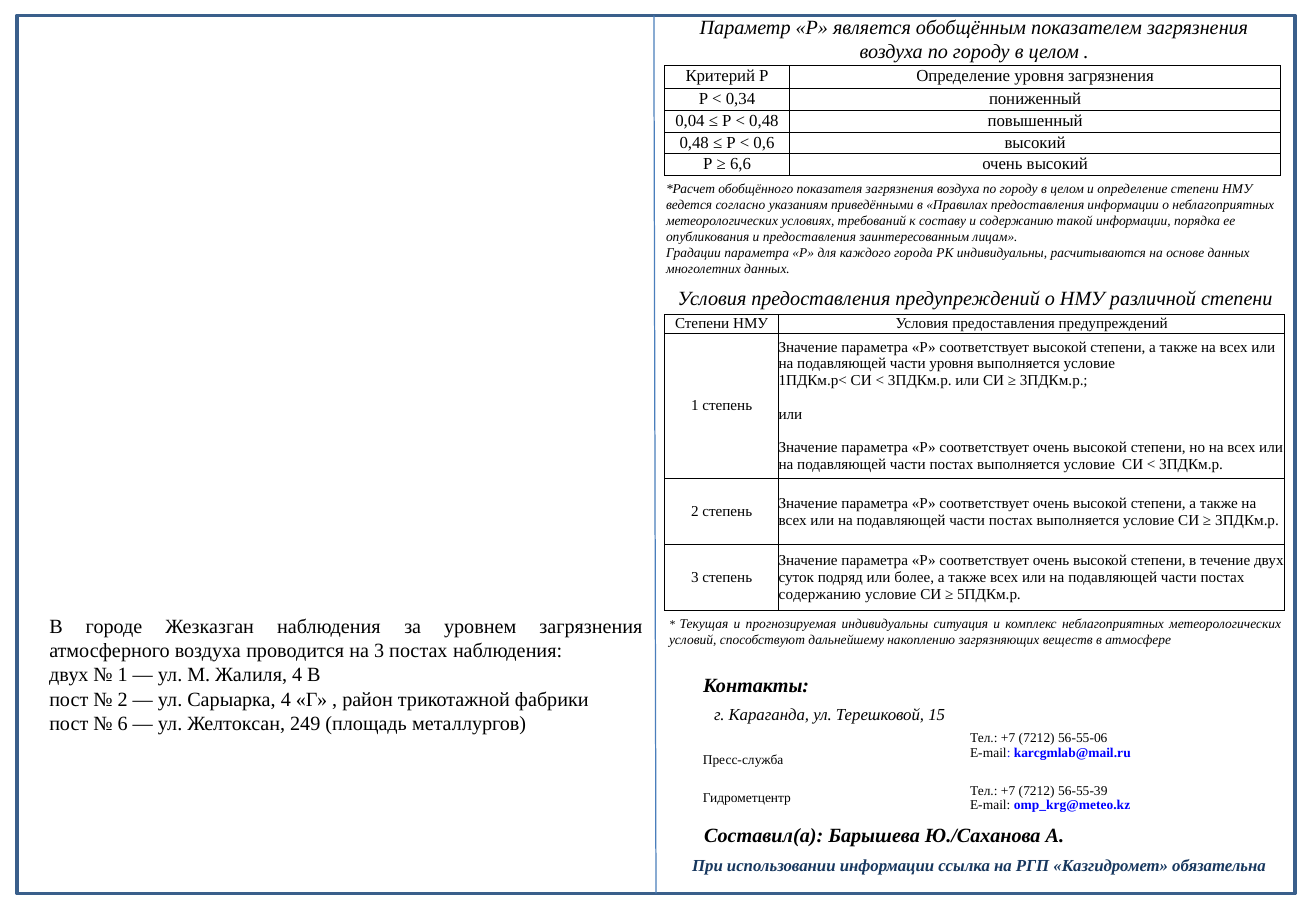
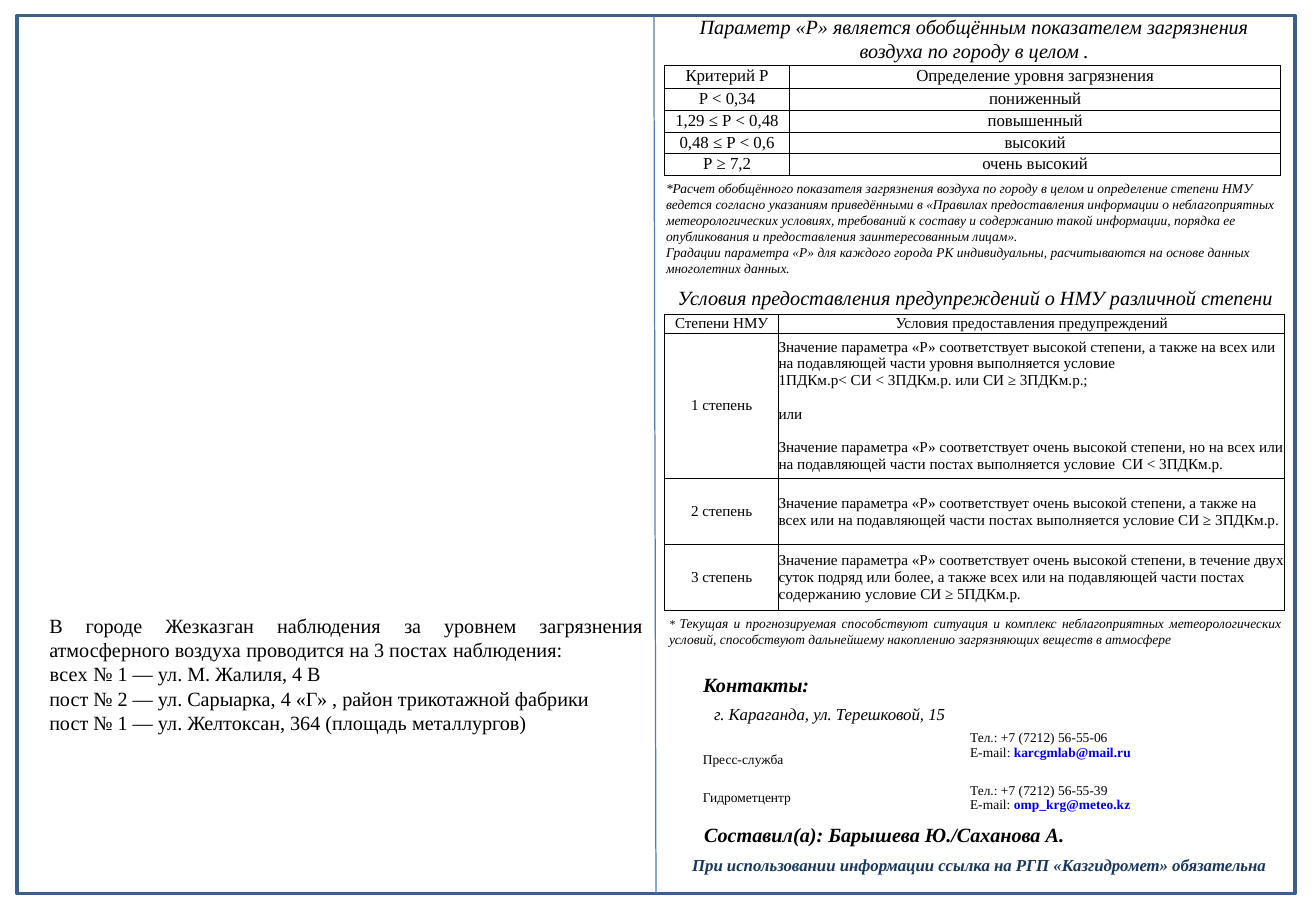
0,04: 0,04 -> 1,29
6,6: 6,6 -> 7,2
прогнозируемая индивидуальны: индивидуальны -> способствуют
двух at (69, 675): двух -> всех
6 at (123, 723): 6 -> 1
249: 249 -> 364
